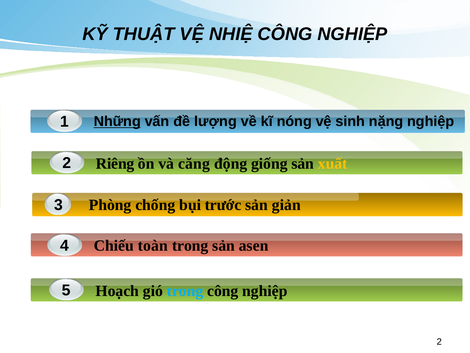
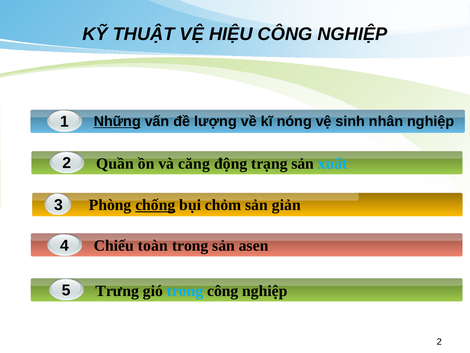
NHIỆ: NHIỆ -> HIỆU
nặng: nặng -> nhân
Riêng: Riêng -> Quần
giống: giống -> trạng
xuất colour: yellow -> light blue
chống underline: none -> present
trước: trước -> chỏm
Hoạch: Hoạch -> Trưng
